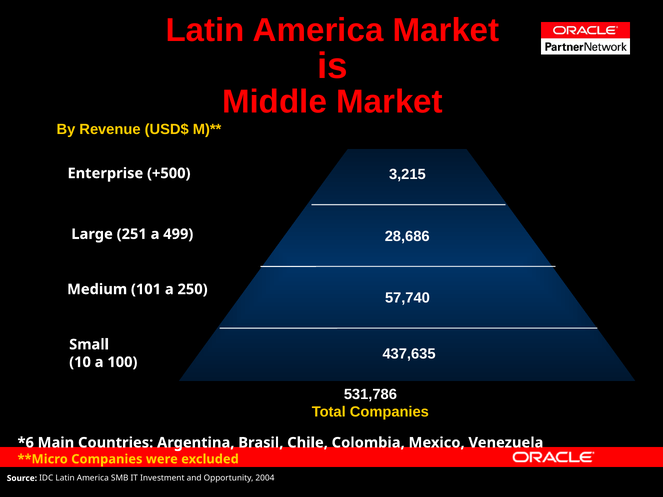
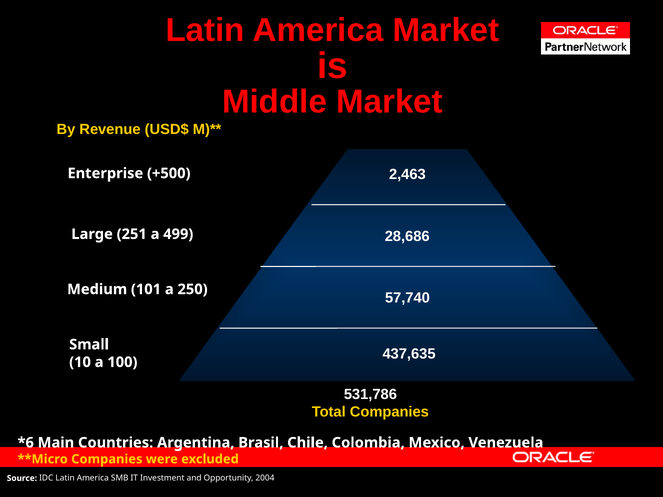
3,215: 3,215 -> 2,463
